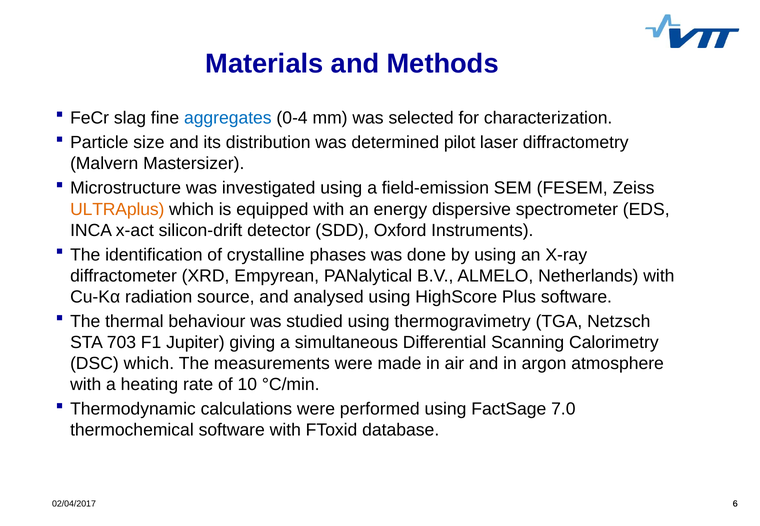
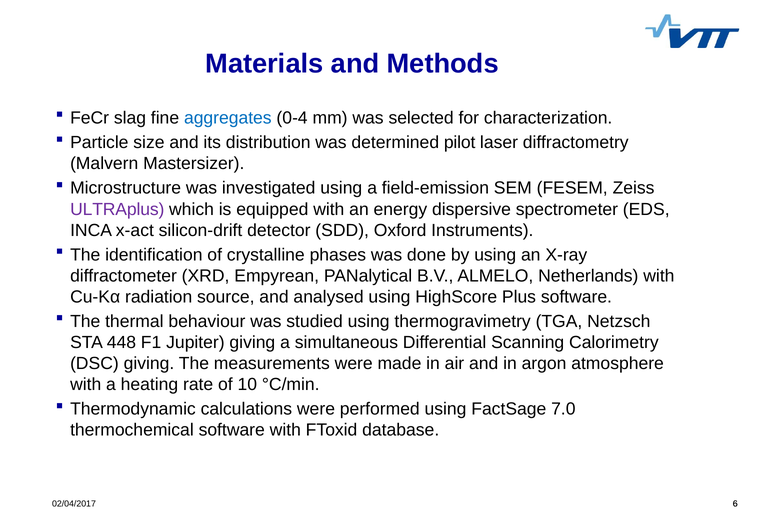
ULTRAplus colour: orange -> purple
703: 703 -> 448
DSC which: which -> giving
